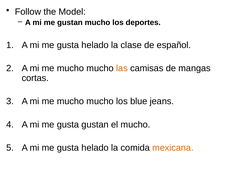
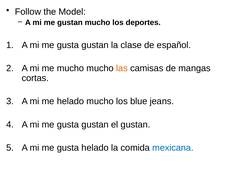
helado at (95, 45): helado -> gustan
mucho at (70, 101): mucho -> helado
el mucho: mucho -> gustan
mexicana colour: orange -> blue
